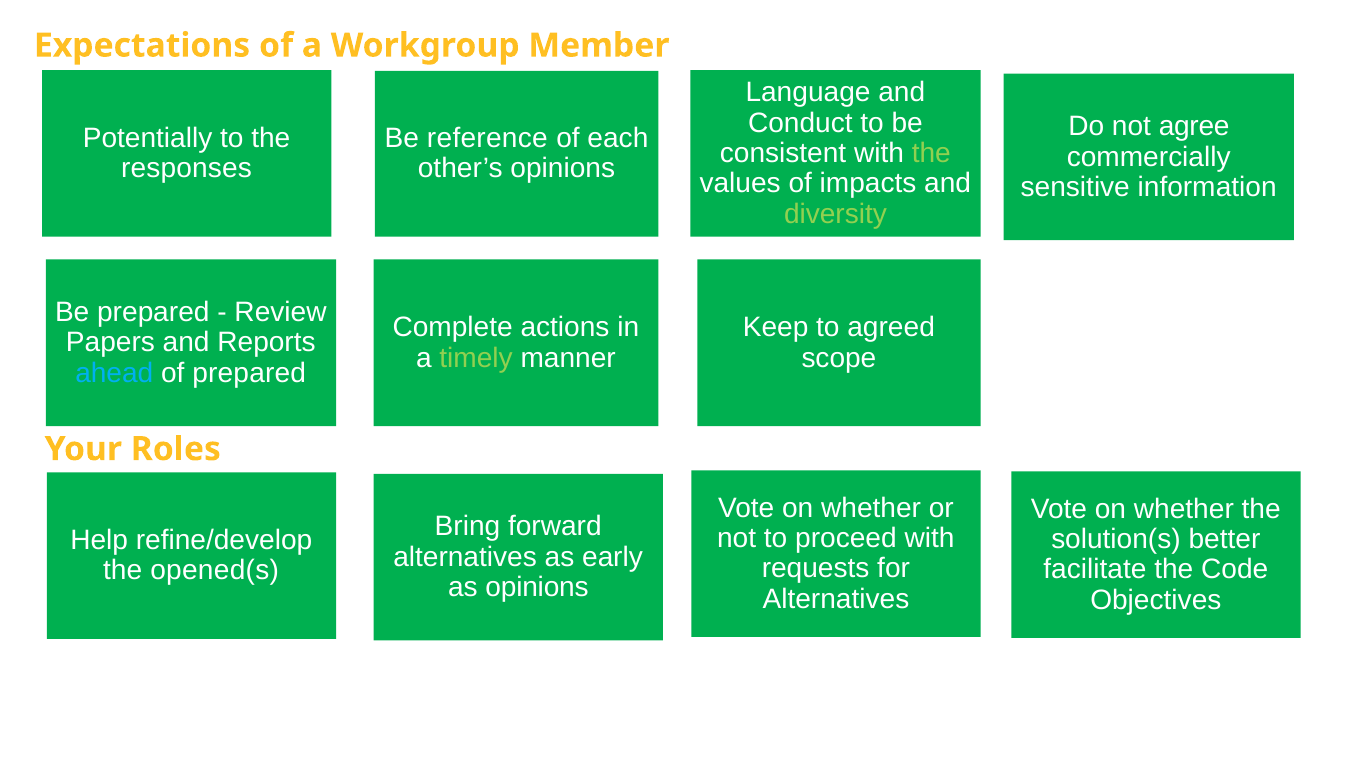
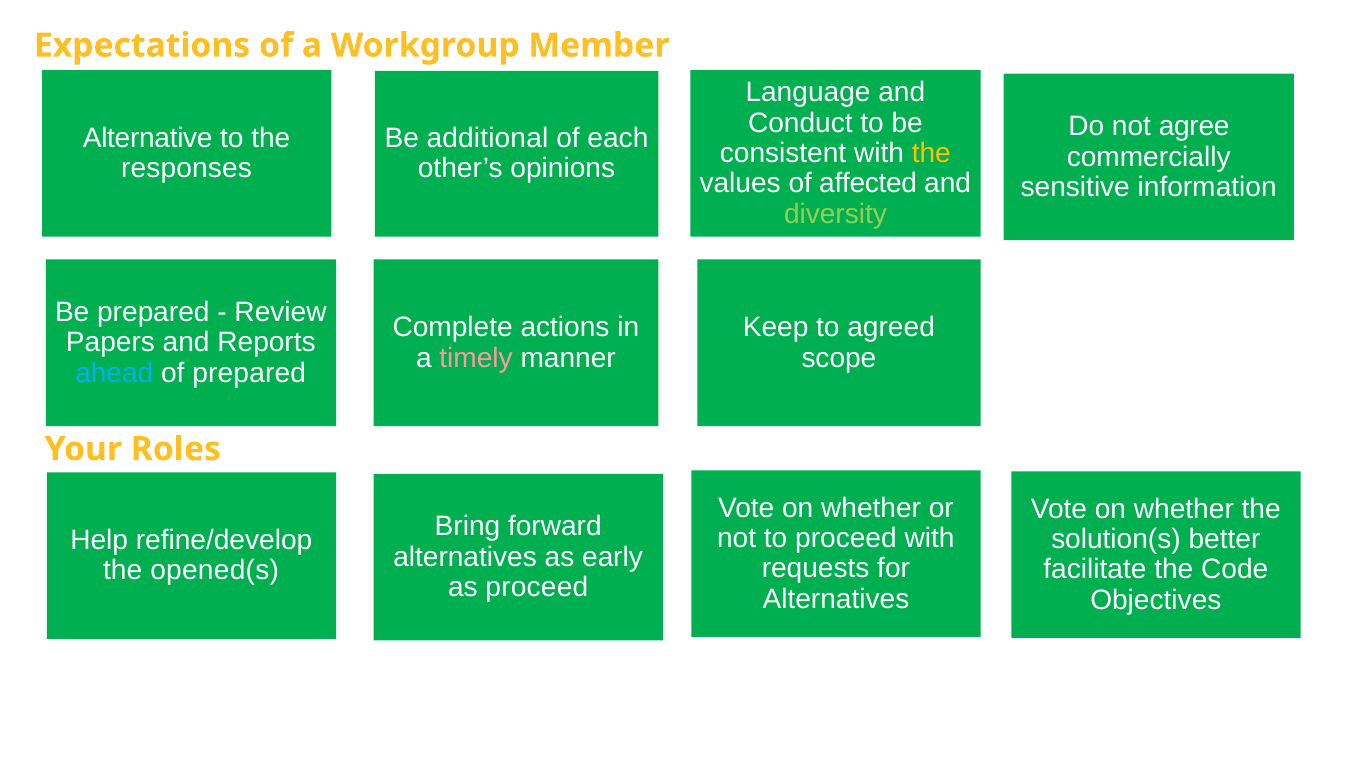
Potentially: Potentially -> Alternative
reference: reference -> additional
the at (931, 153) colour: light green -> yellow
impacts: impacts -> affected
timely colour: light green -> pink
as opinions: opinions -> proceed
